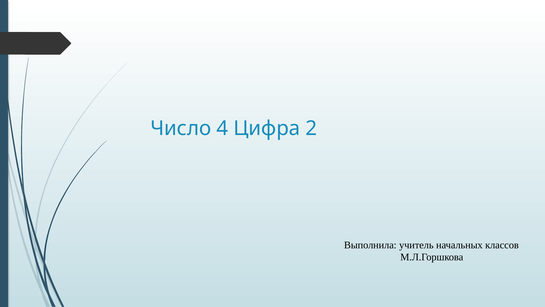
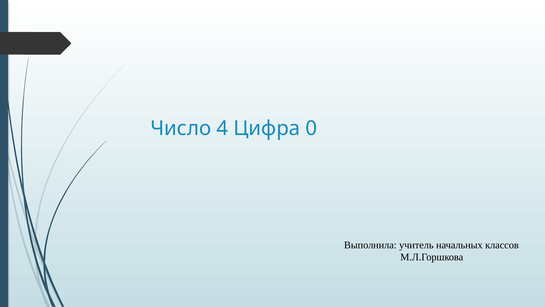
2: 2 -> 0
